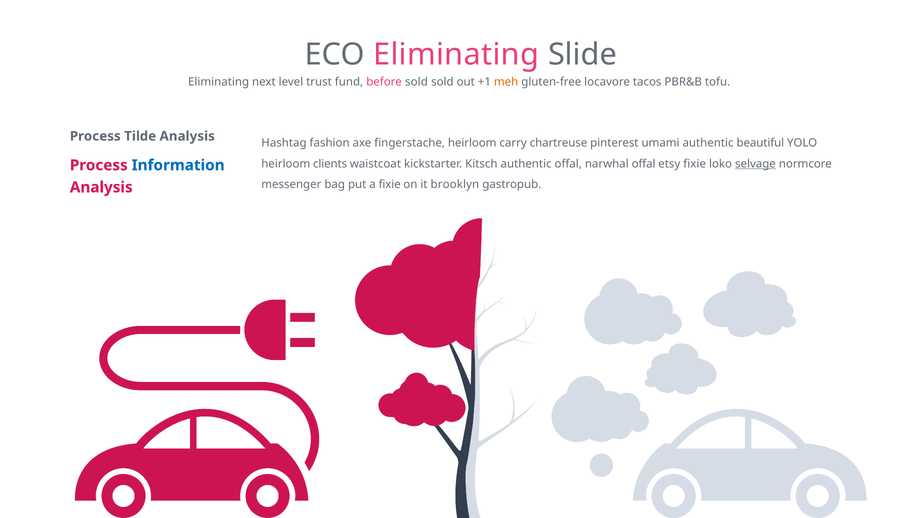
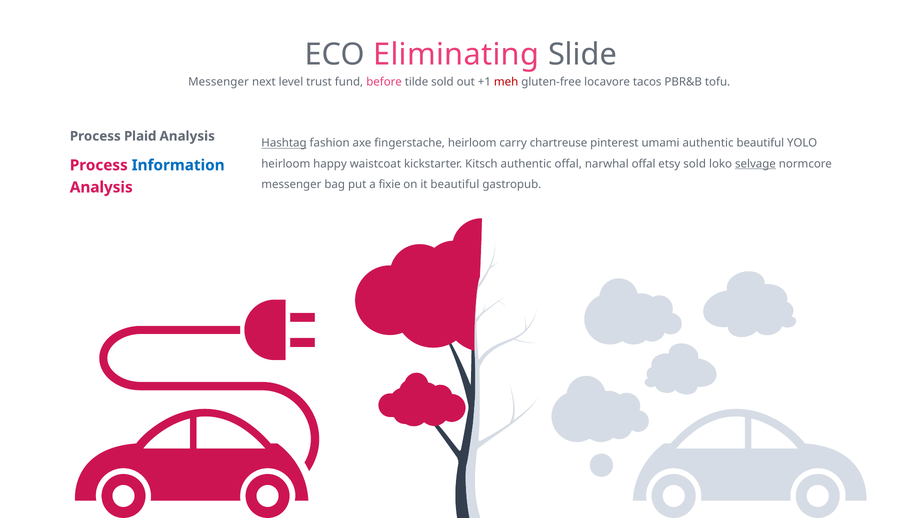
Eliminating at (219, 82): Eliminating -> Messenger
before sold: sold -> tilde
meh colour: orange -> red
Tilde: Tilde -> Plaid
Hashtag underline: none -> present
clients: clients -> happy
etsy fixie: fixie -> sold
it brooklyn: brooklyn -> beautiful
